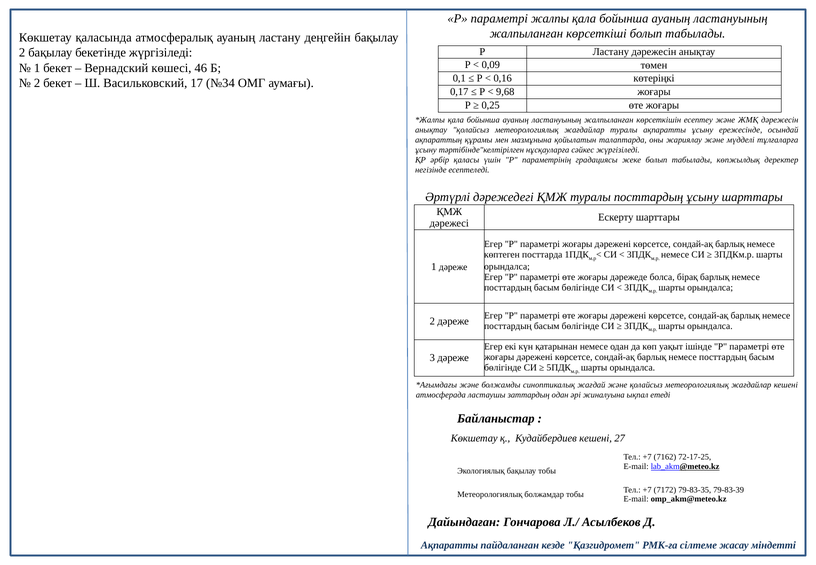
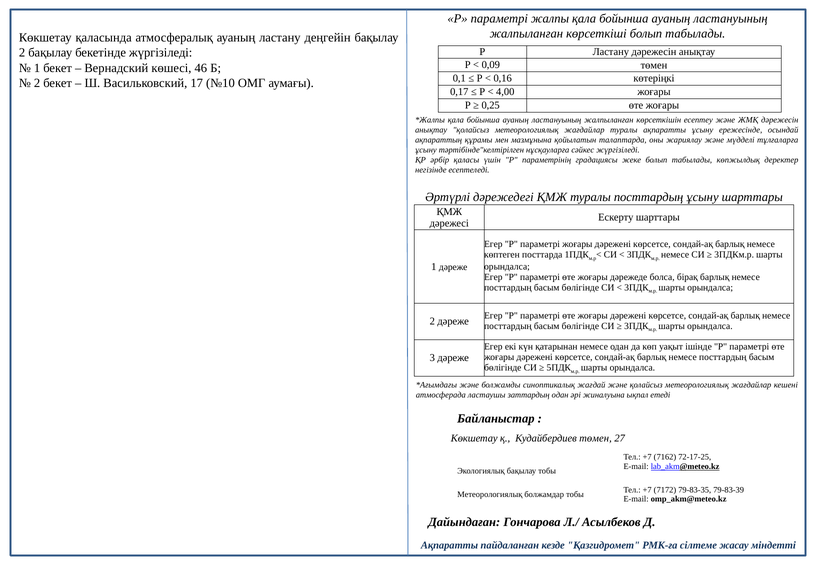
№34: №34 -> №10
9,68: 9,68 -> 4,00
Кудайбердиев кешені: кешені -> төмен
